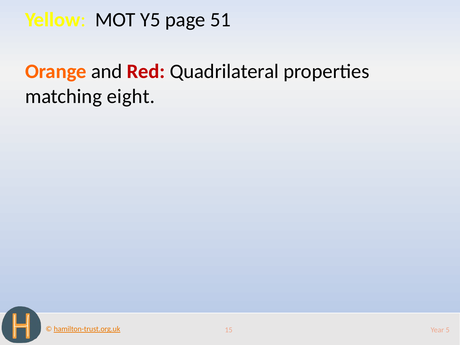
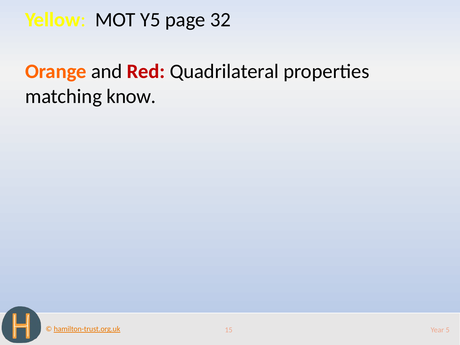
51: 51 -> 32
eight: eight -> know
